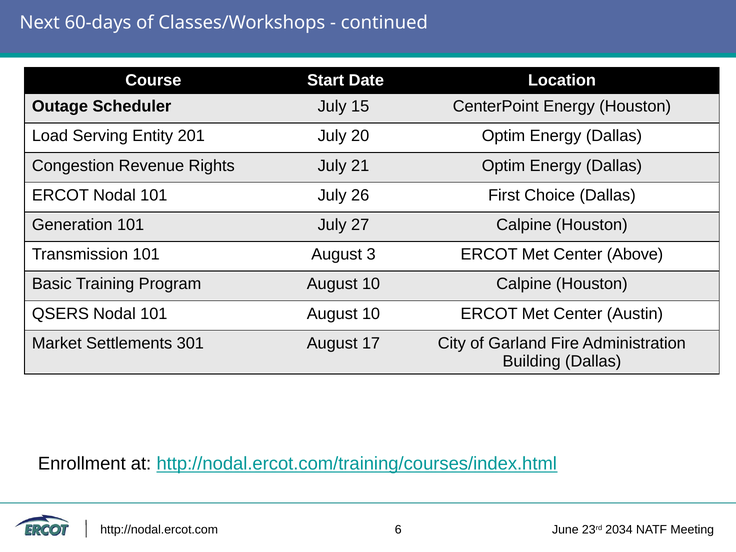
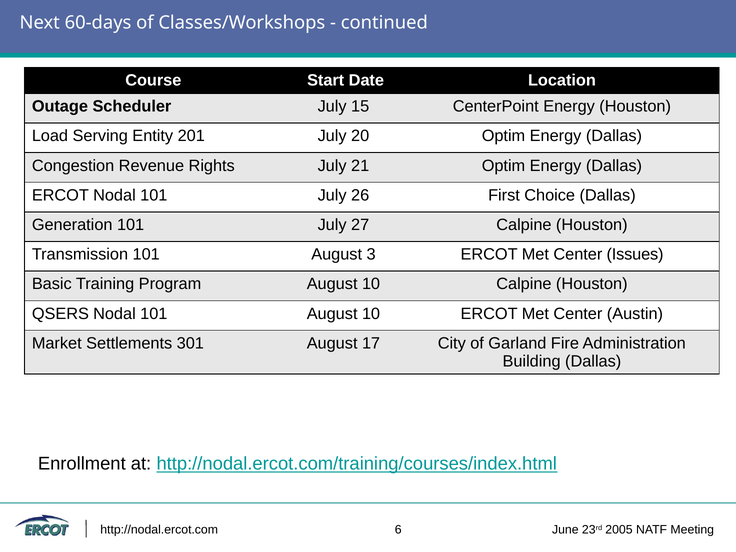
Above: Above -> Issues
2034: 2034 -> 2005
